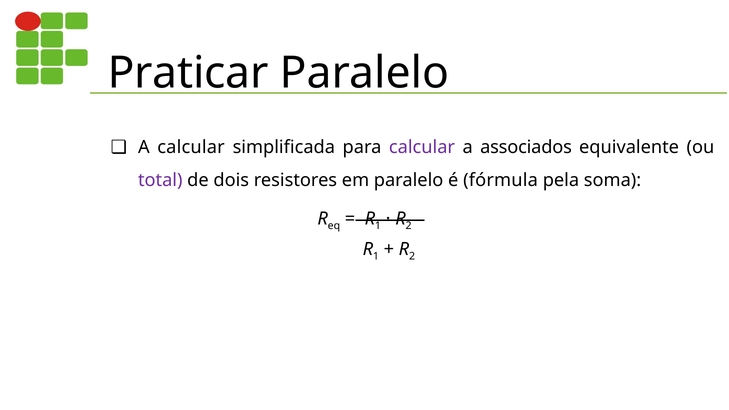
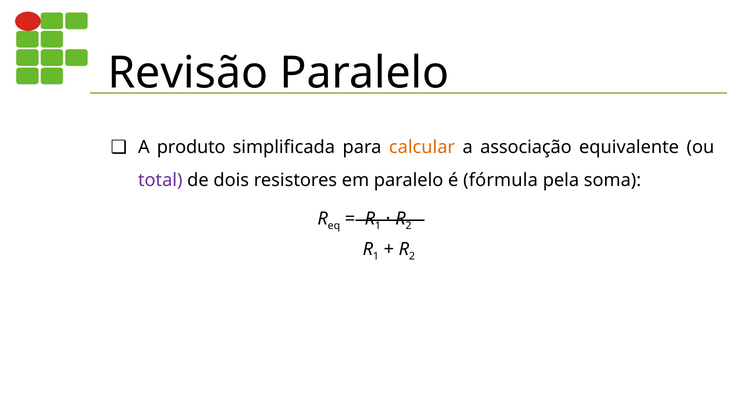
Praticar: Praticar -> Revisão
A calcular: calcular -> produto
calcular at (422, 147) colour: purple -> orange
associados: associados -> associação
